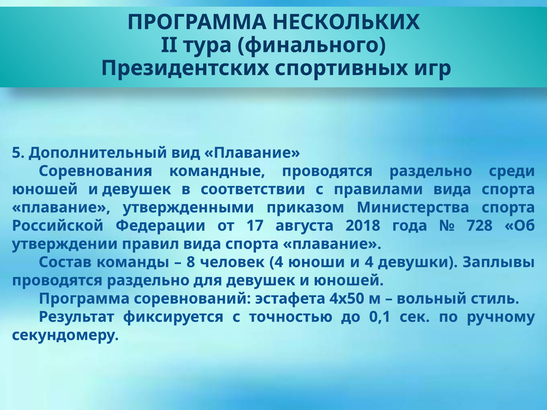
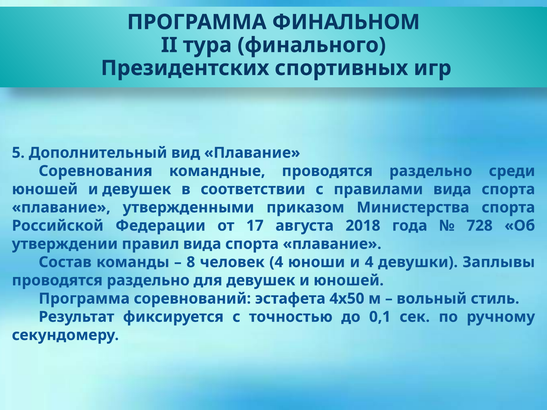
НЕСКОЛЬКИХ: НЕСКОЛЬКИХ -> ФИНАЛЬНОМ
